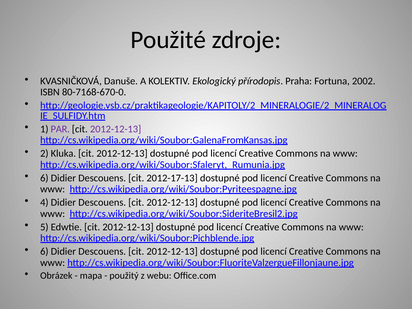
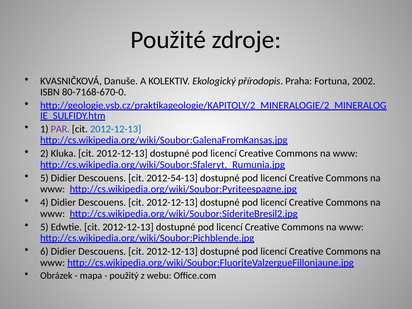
2012-12-13 at (116, 129) colour: purple -> blue
6 at (44, 178): 6 -> 5
2012-17-13: 2012-17-13 -> 2012-54-13
